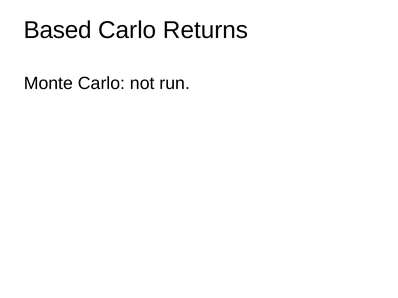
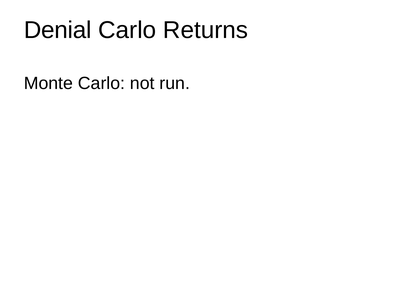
Based: Based -> Denial
